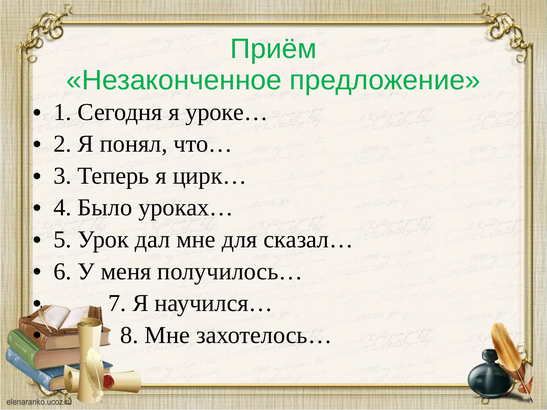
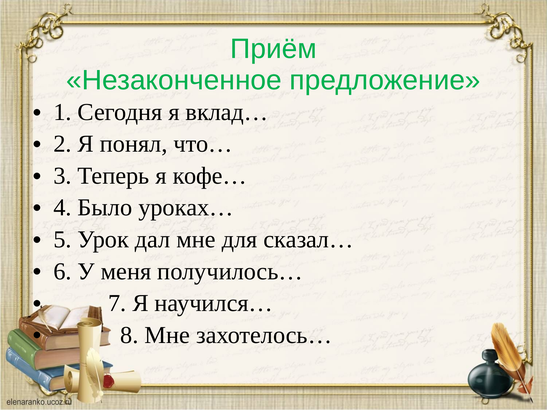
уроке…: уроке… -> вклад…
цирк…: цирк… -> кофе…
